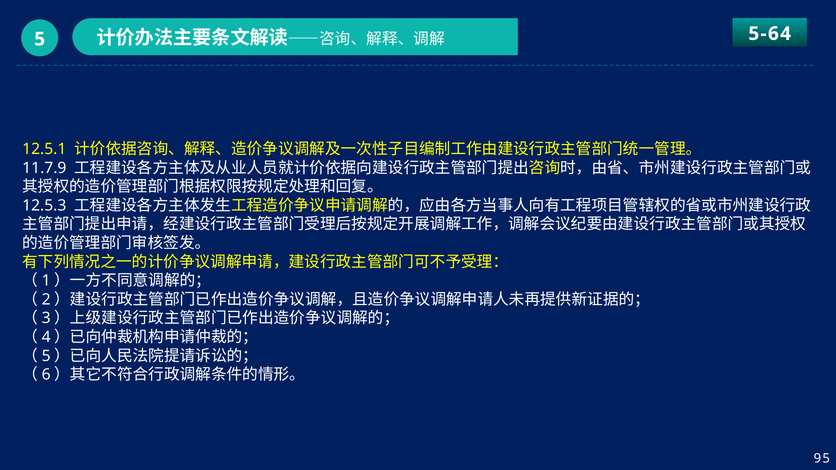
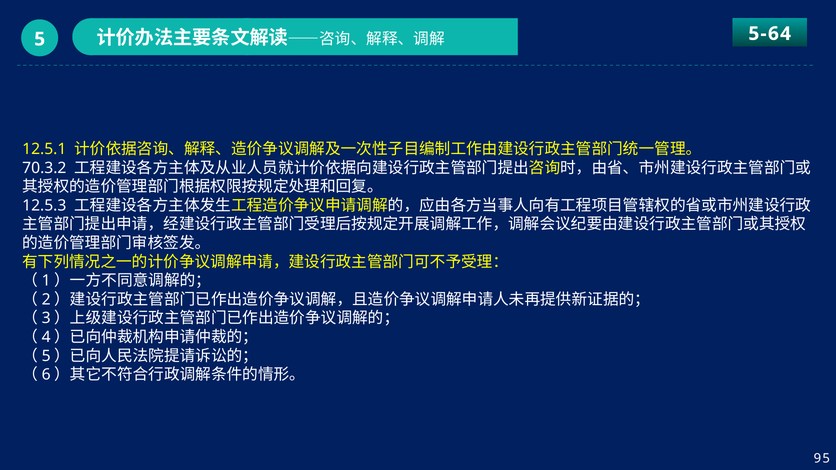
11.7.9: 11.7.9 -> 70.3.2
